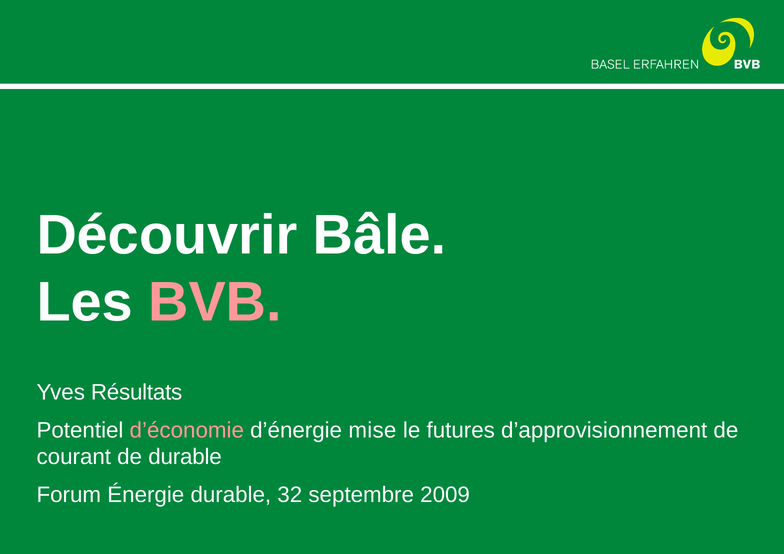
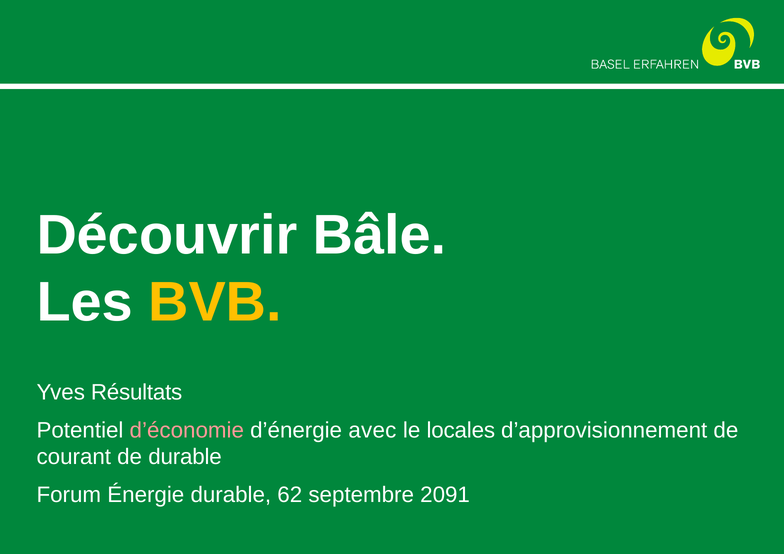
BVB colour: pink -> yellow
mise: mise -> avec
futures: futures -> locales
32: 32 -> 62
2009: 2009 -> 2091
